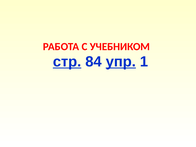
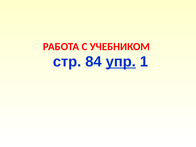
стр underline: present -> none
